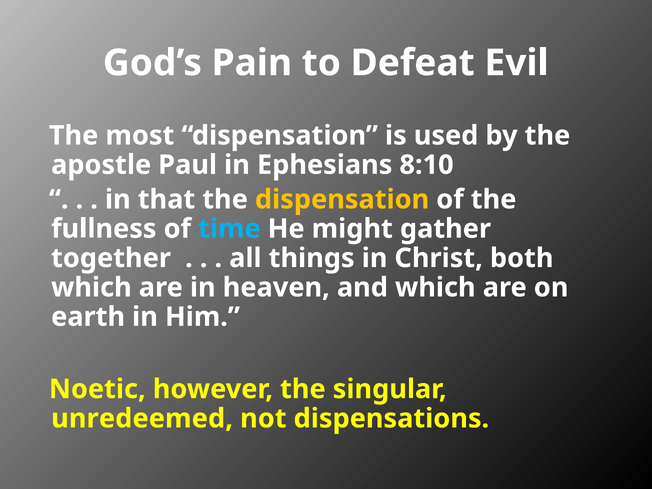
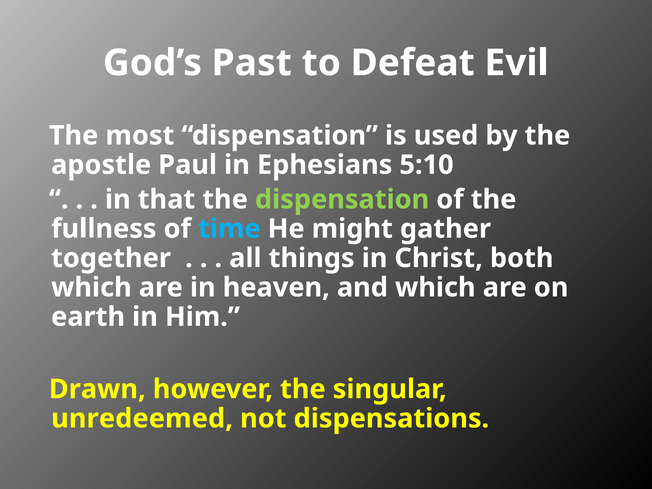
Pain: Pain -> Past
8:10: 8:10 -> 5:10
dispensation at (342, 199) colour: yellow -> light green
Noetic: Noetic -> Drawn
